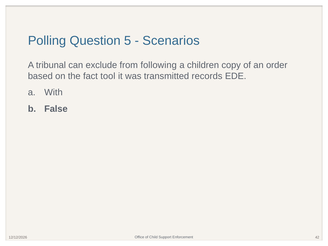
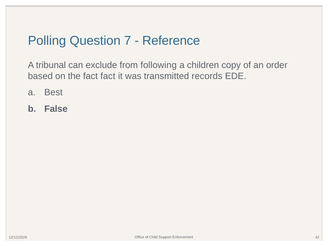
5: 5 -> 7
Scenarios: Scenarios -> Reference
fact tool: tool -> fact
With: With -> Best
